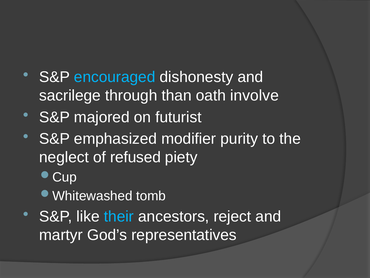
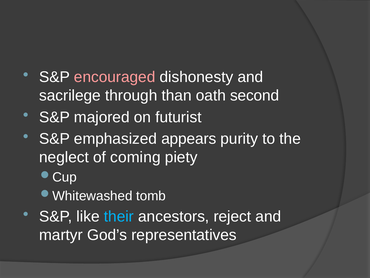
encouraged colour: light blue -> pink
involve: involve -> second
modifier: modifier -> appears
refused: refused -> coming
